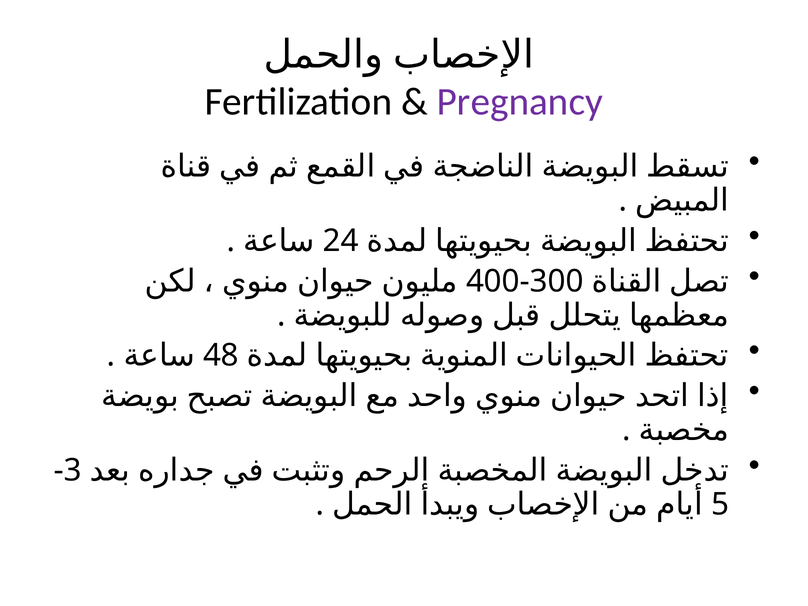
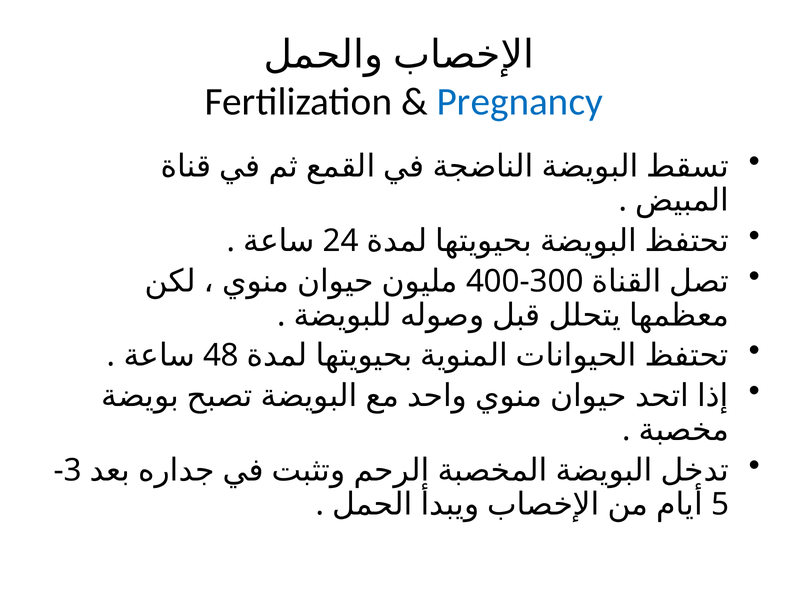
Pregnancy colour: purple -> blue
